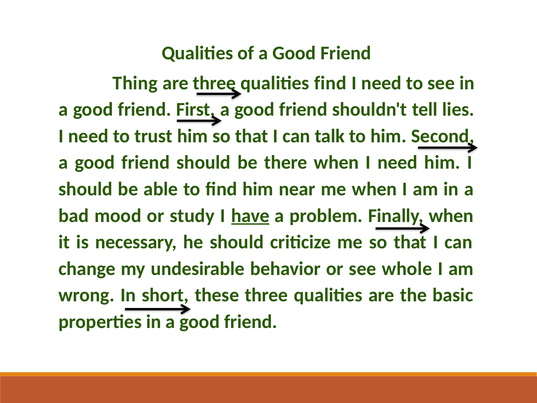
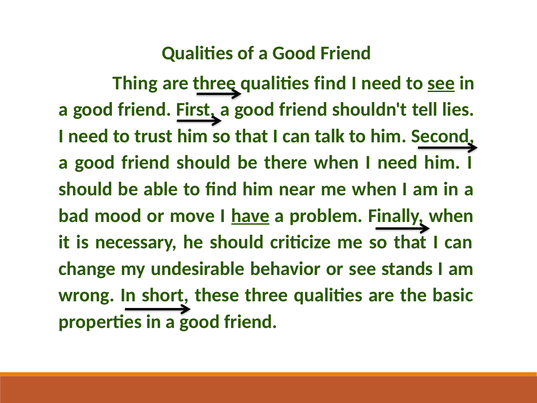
see at (441, 83) underline: none -> present
study: study -> move
whole: whole -> stands
